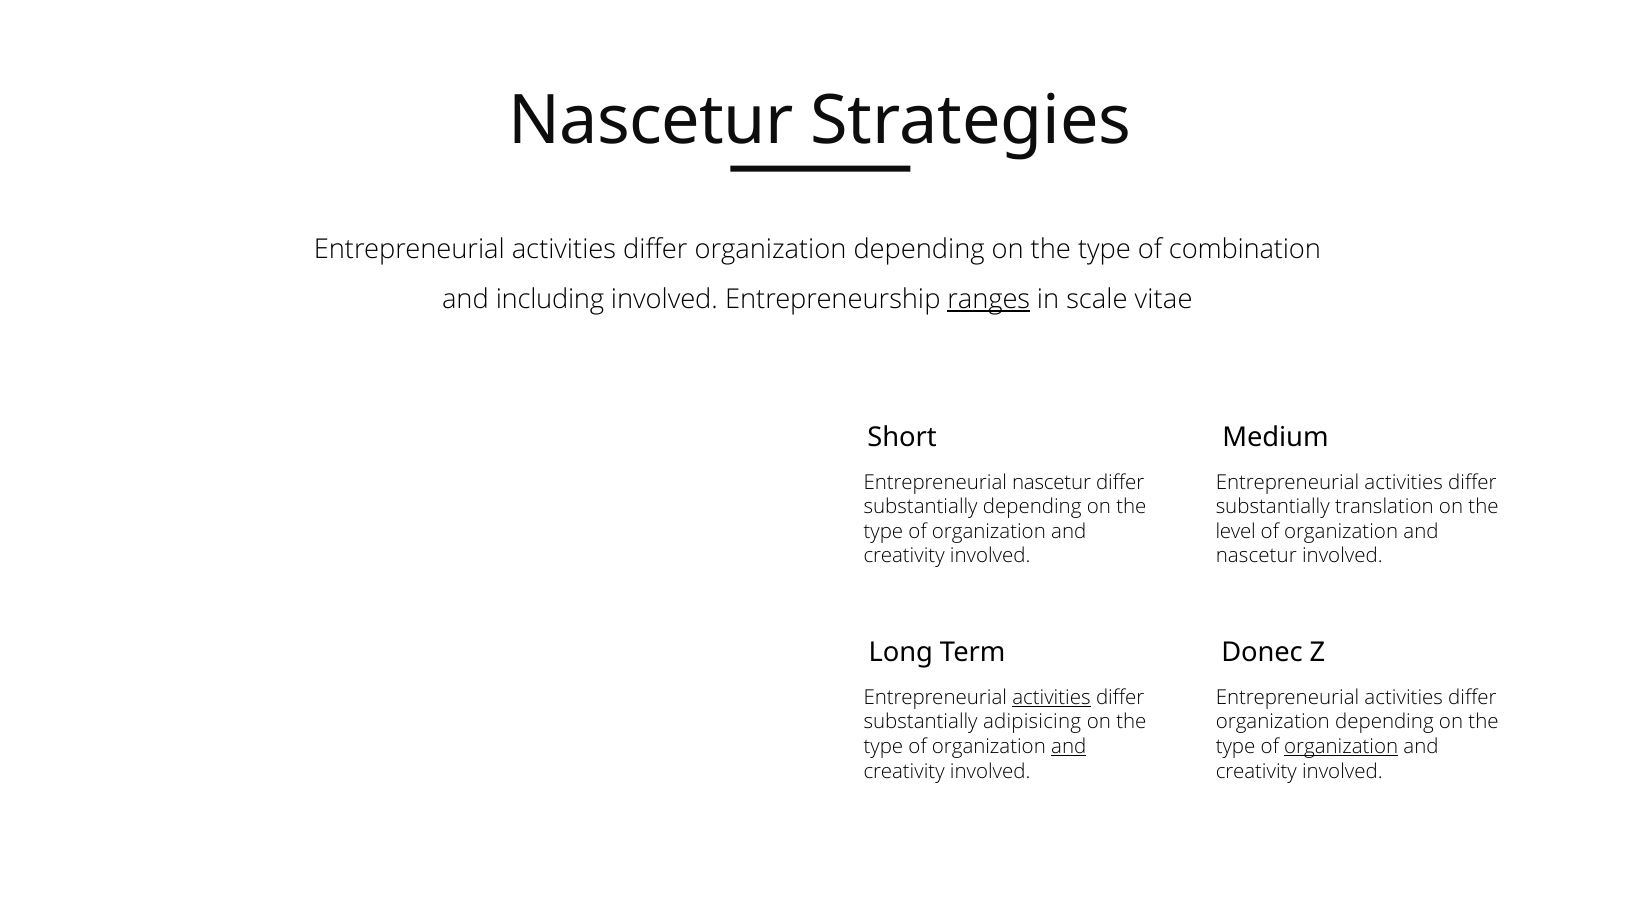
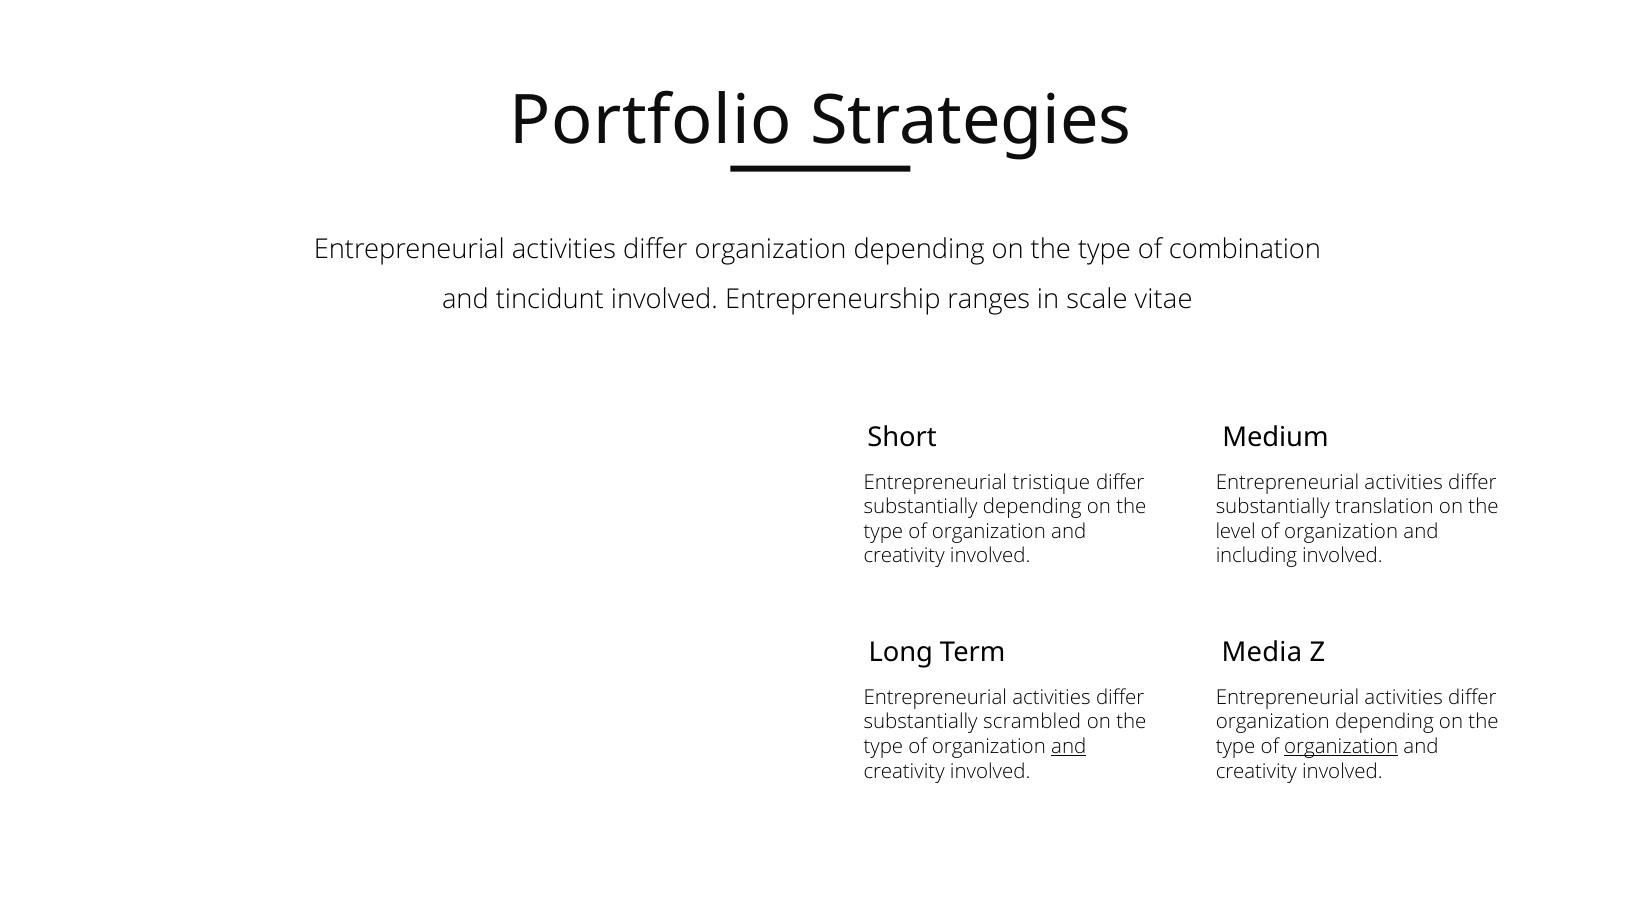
Nascetur at (651, 121): Nascetur -> Portfolio
including: including -> tincidunt
ranges underline: present -> none
Entrepreneurial nascetur: nascetur -> tristique
nascetur at (1256, 556): nascetur -> including
Donec: Donec -> Media
activities at (1051, 698) underline: present -> none
adipisicing: adipisicing -> scrambled
